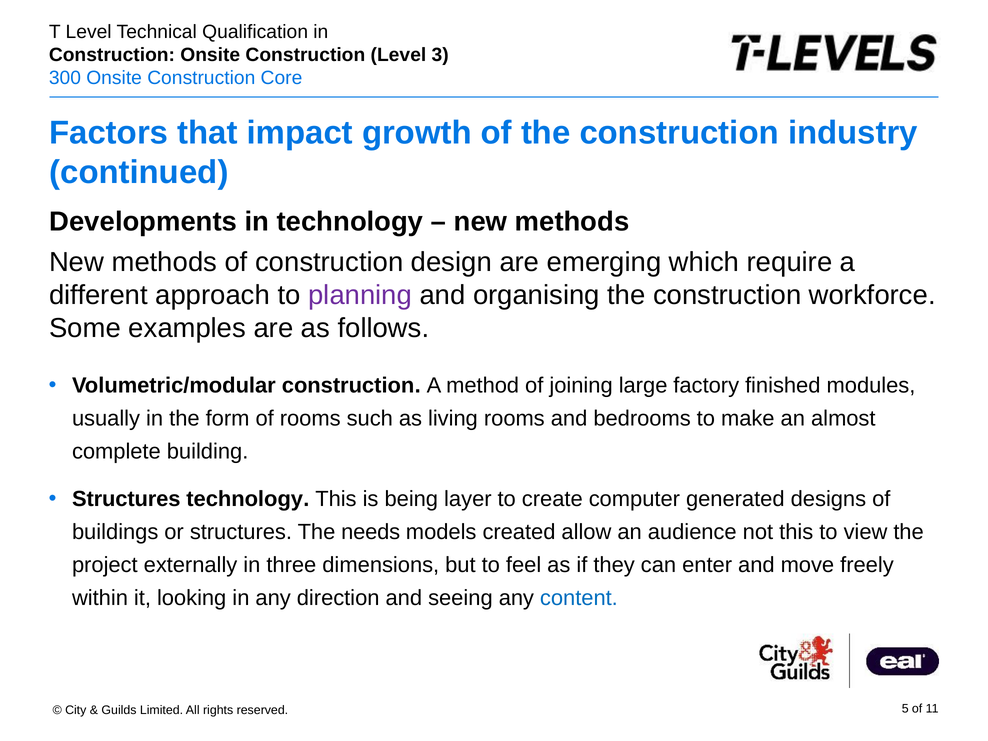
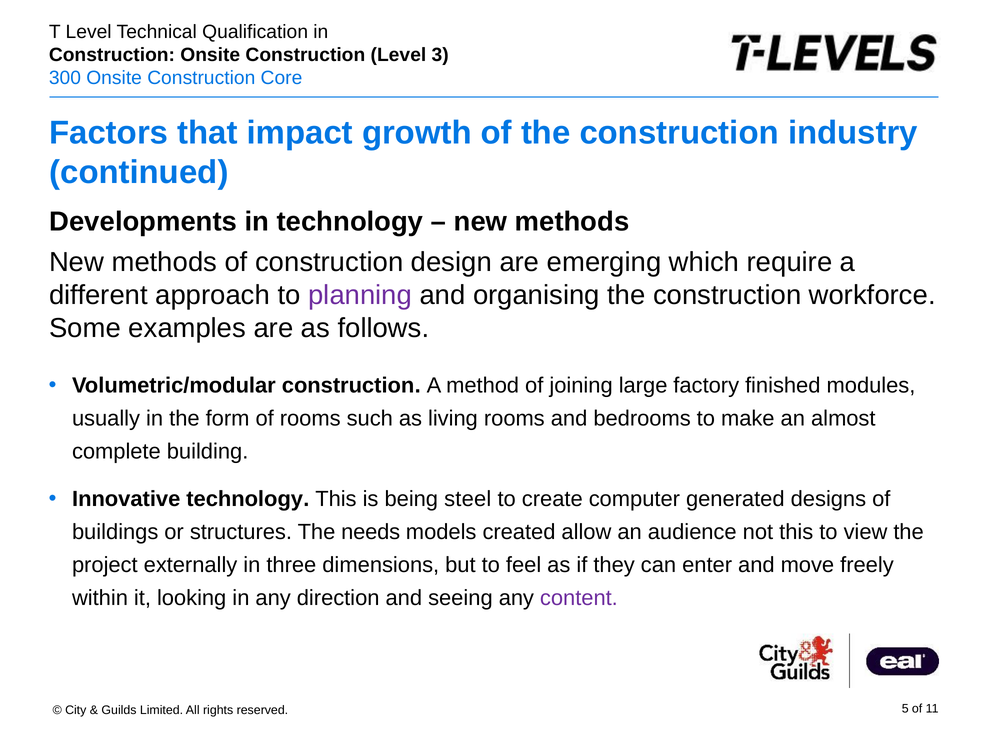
Structures at (126, 499): Structures -> Innovative
layer: layer -> steel
content colour: blue -> purple
